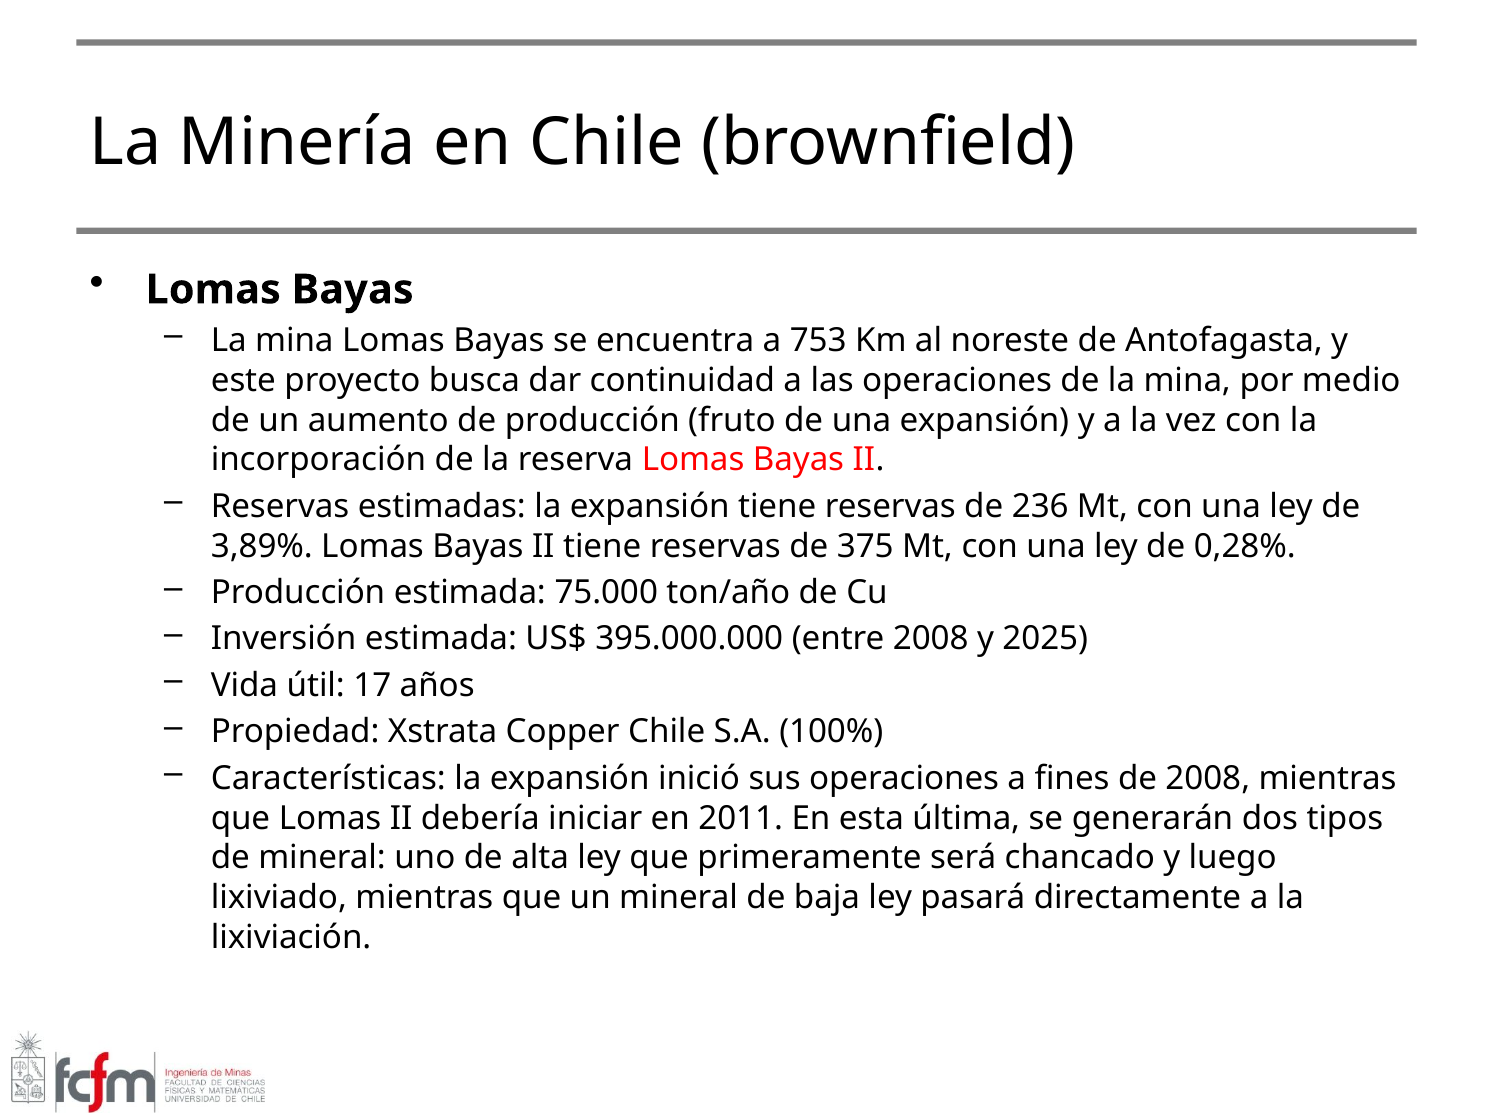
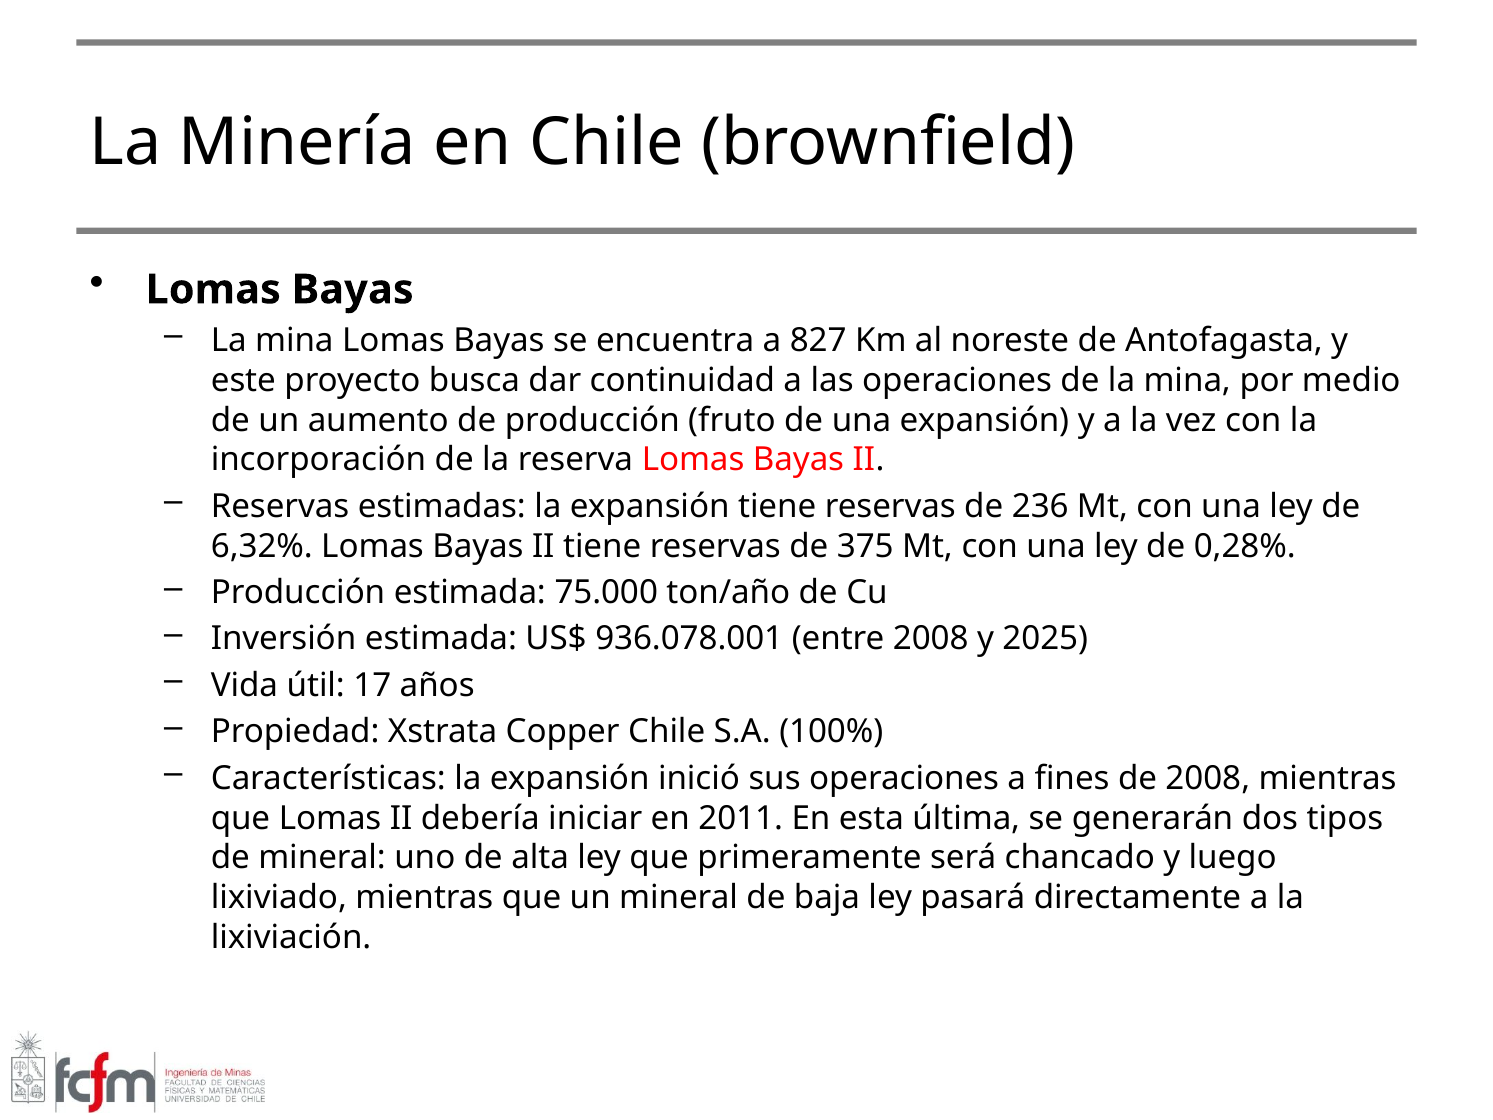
753: 753 -> 827
3,89%: 3,89% -> 6,32%
395.000.000: 395.000.000 -> 936.078.001
